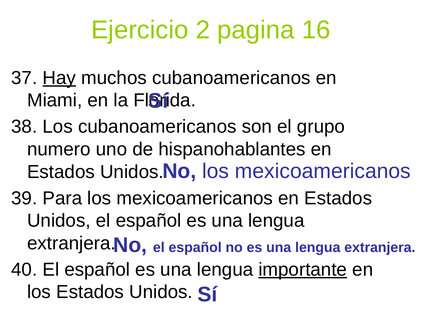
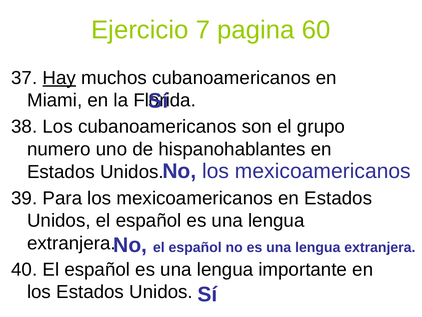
2: 2 -> 7
16: 16 -> 60
importante underline: present -> none
